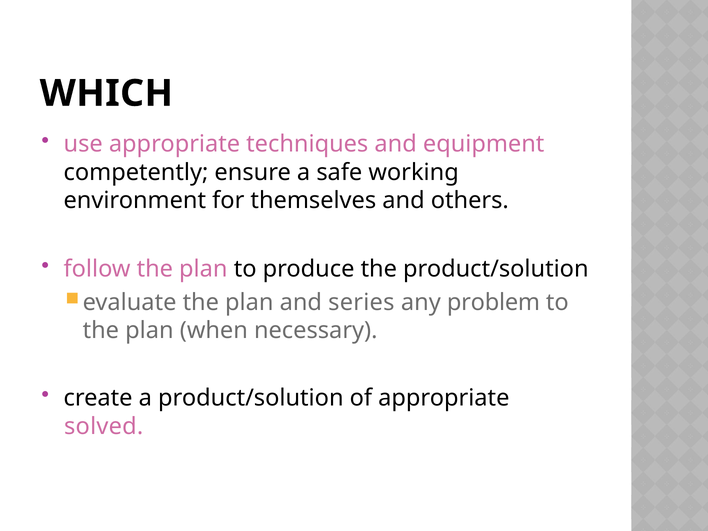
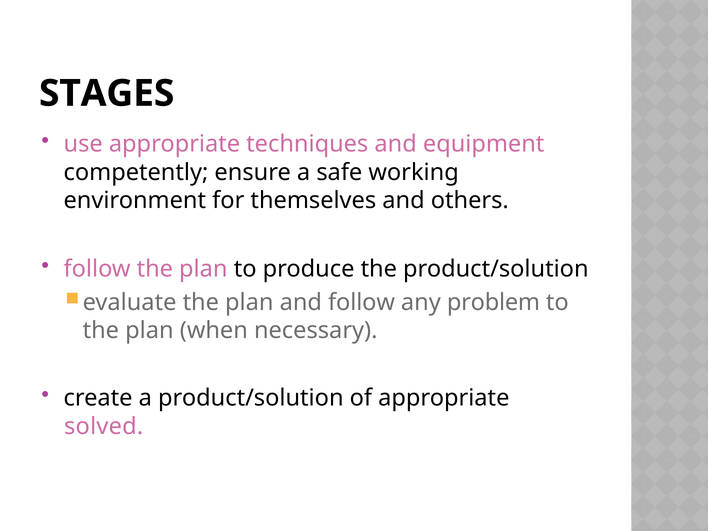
WHICH: WHICH -> STAGES
and series: series -> follow
